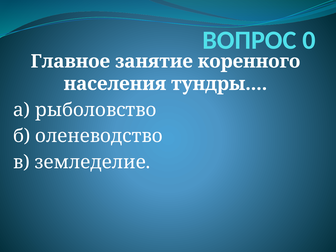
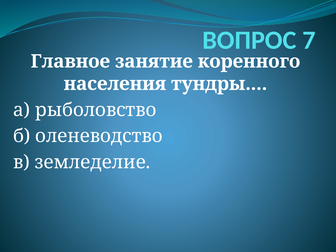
0: 0 -> 7
